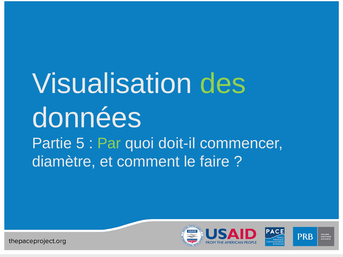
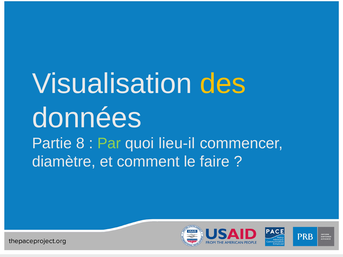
des colour: light green -> yellow
5: 5 -> 8
doit-il: doit-il -> lieu-il
